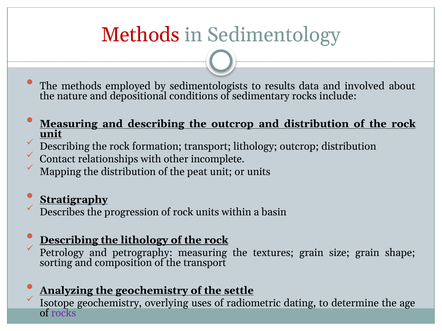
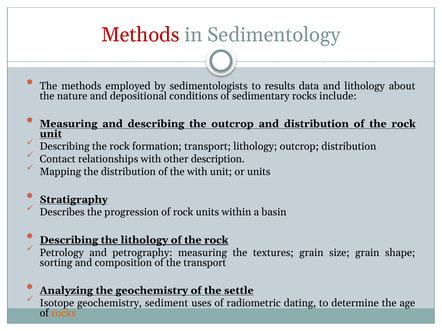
and involved: involved -> lithology
incomplete: incomplete -> description
the peat: peat -> with
overlying: overlying -> sediment
rocks at (64, 314) colour: purple -> orange
